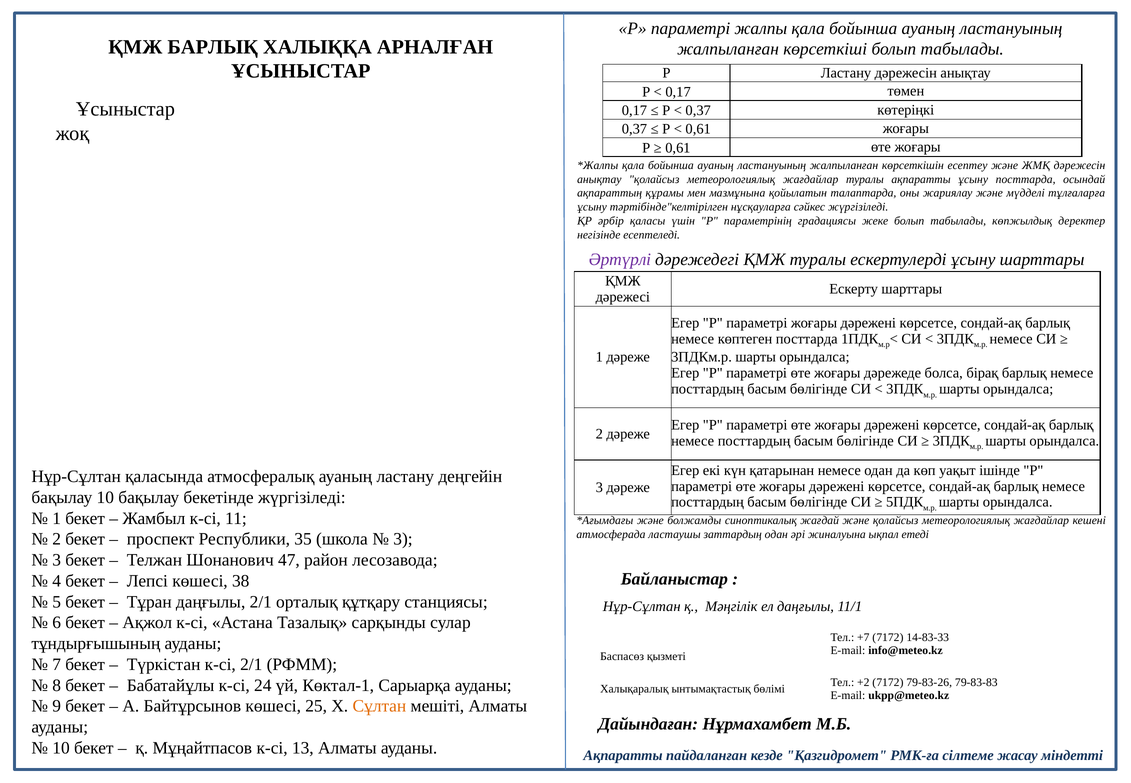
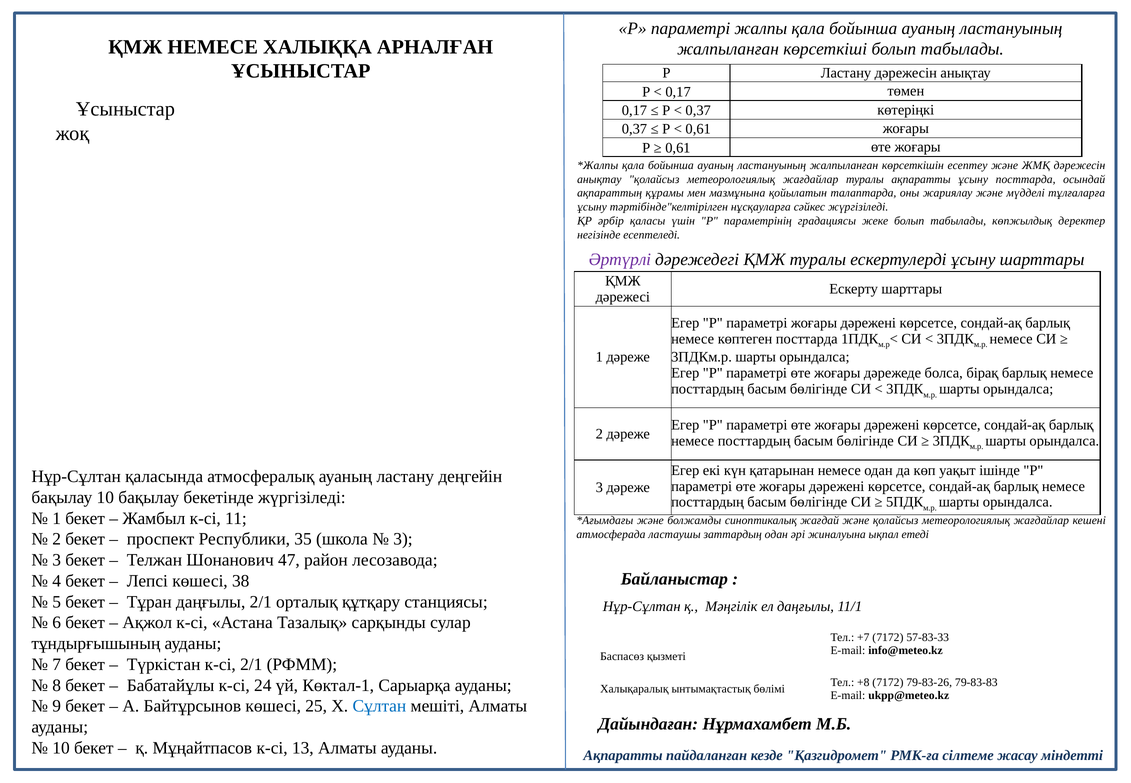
ҚМЖ БАРЛЫҚ: БАРЛЫҚ -> НЕМЕСЕ
14-83-33: 14-83-33 -> 57-83-33
+2: +2 -> +8
Сұлтан colour: orange -> blue
